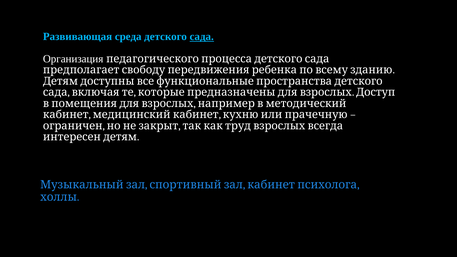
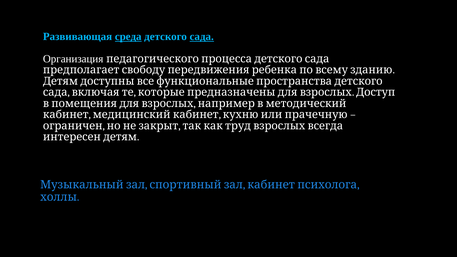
среда underline: none -> present
